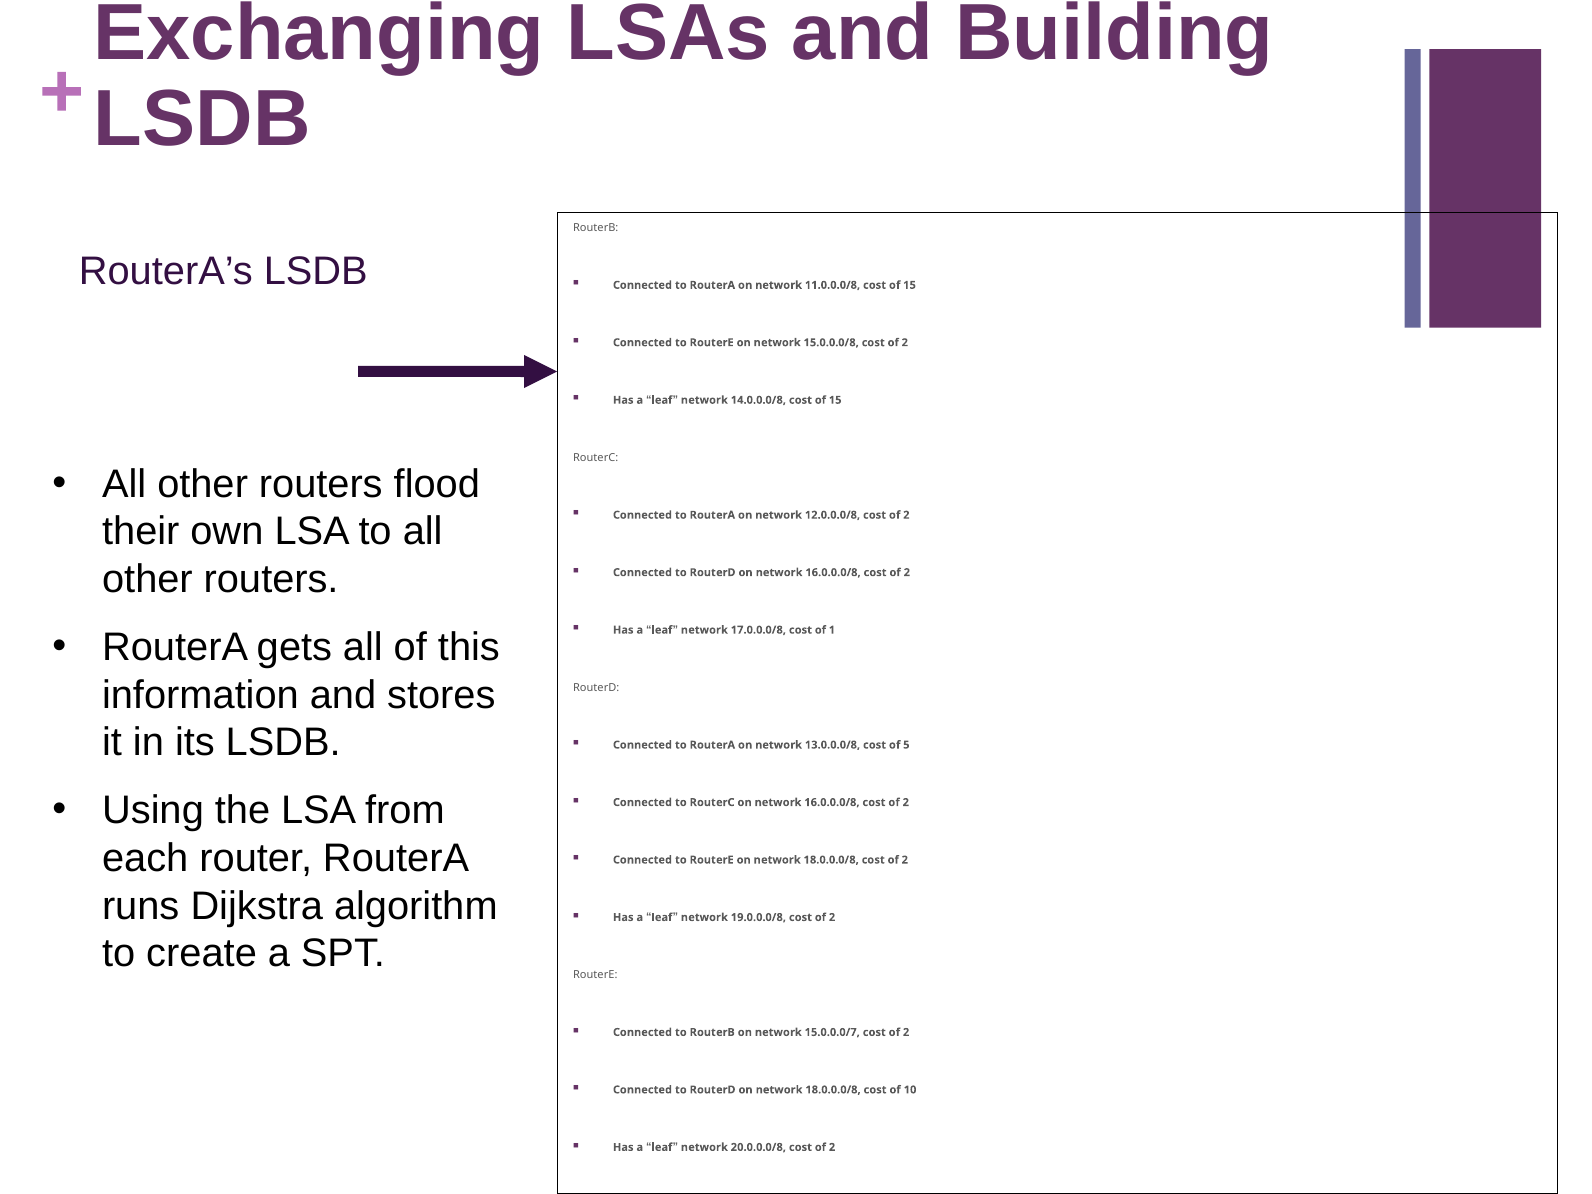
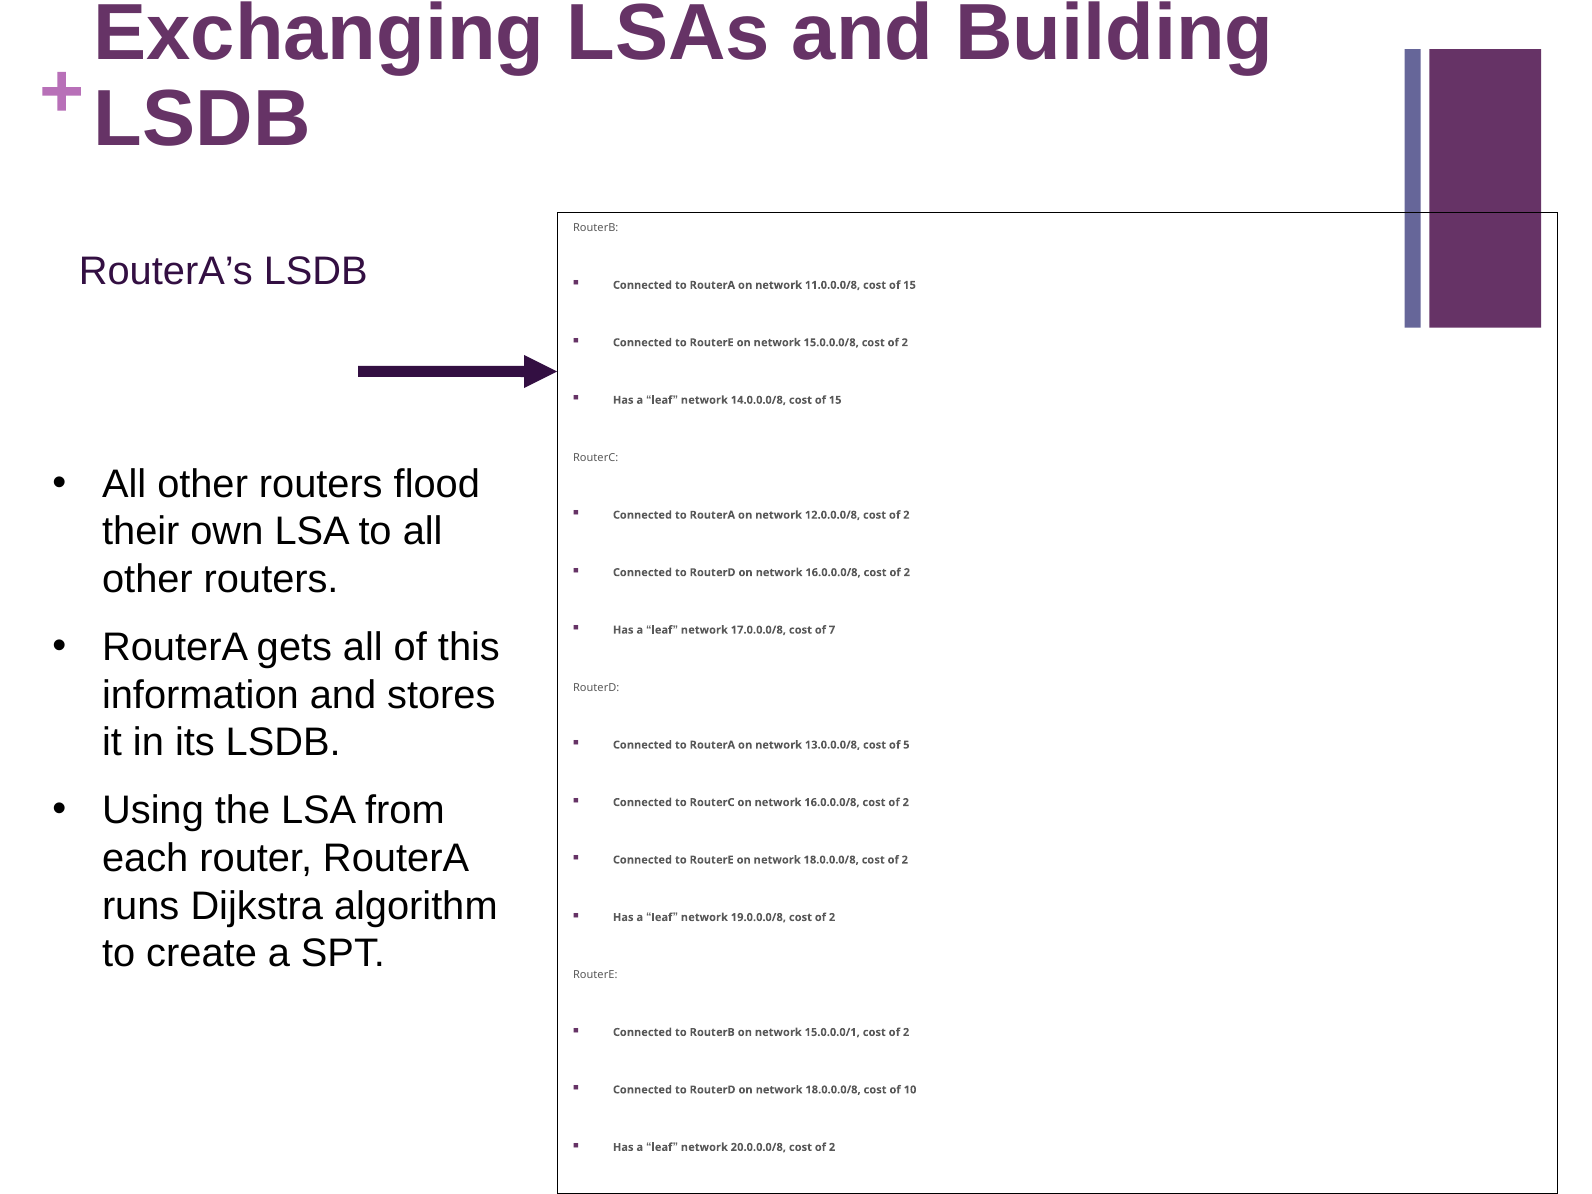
1: 1 -> 7
15.0.0.0/7: 15.0.0.0/7 -> 15.0.0.0/1
